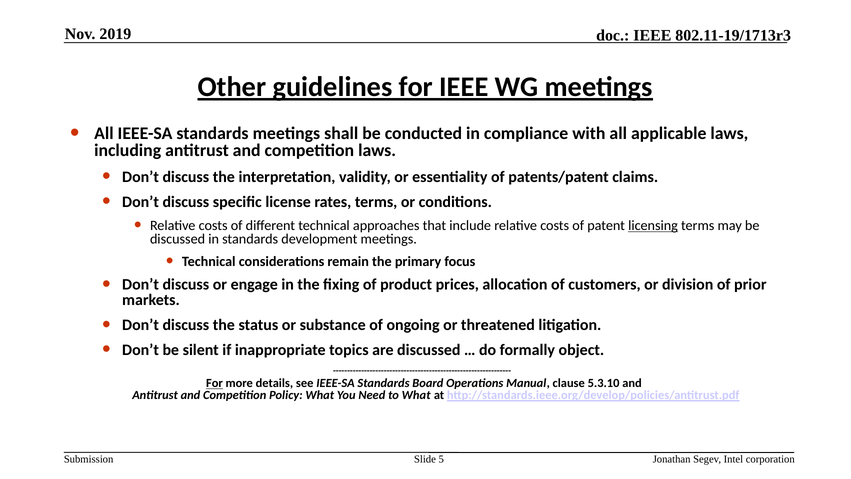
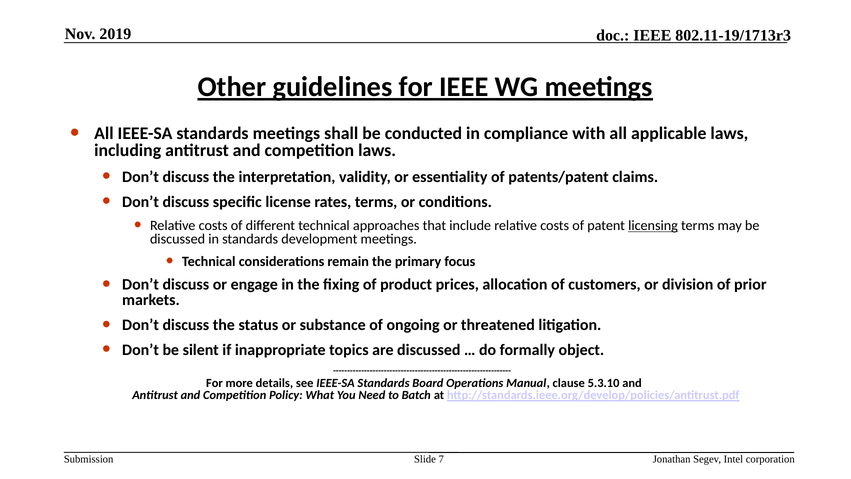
For at (214, 383) underline: present -> none
to What: What -> Batch
5: 5 -> 7
